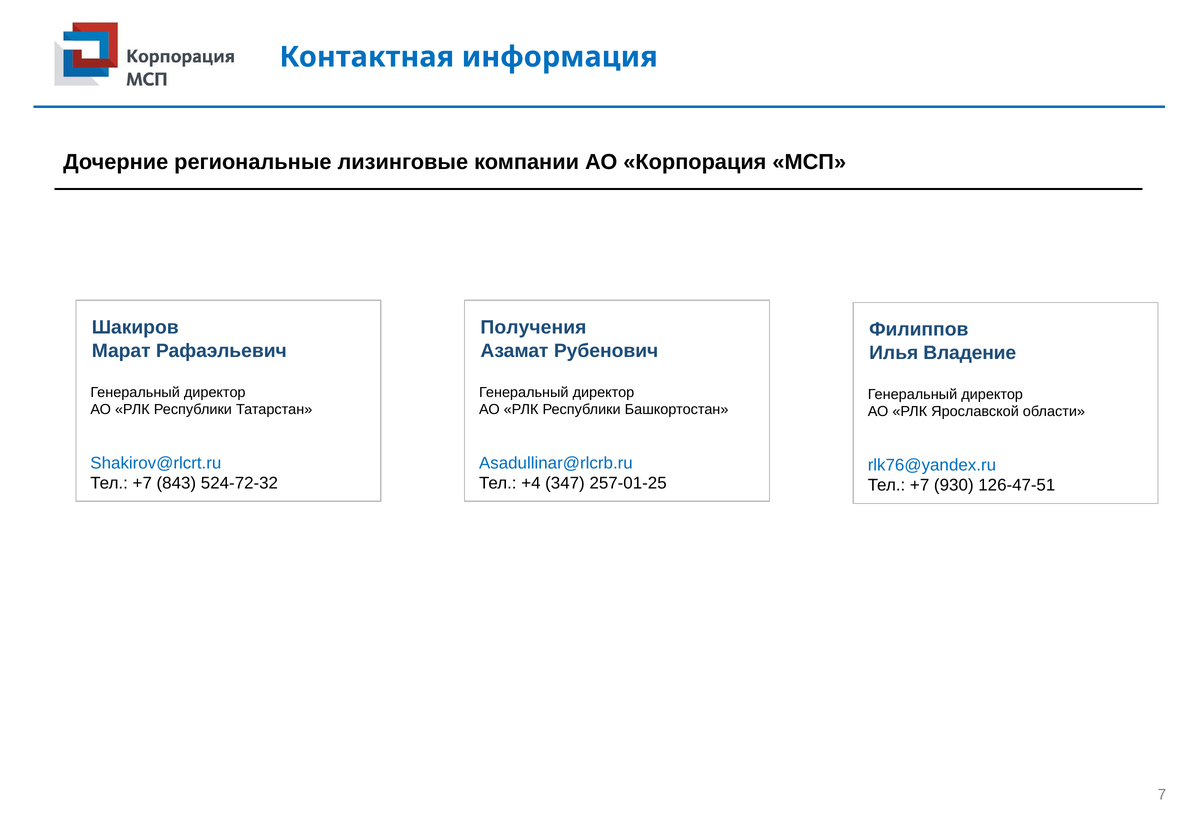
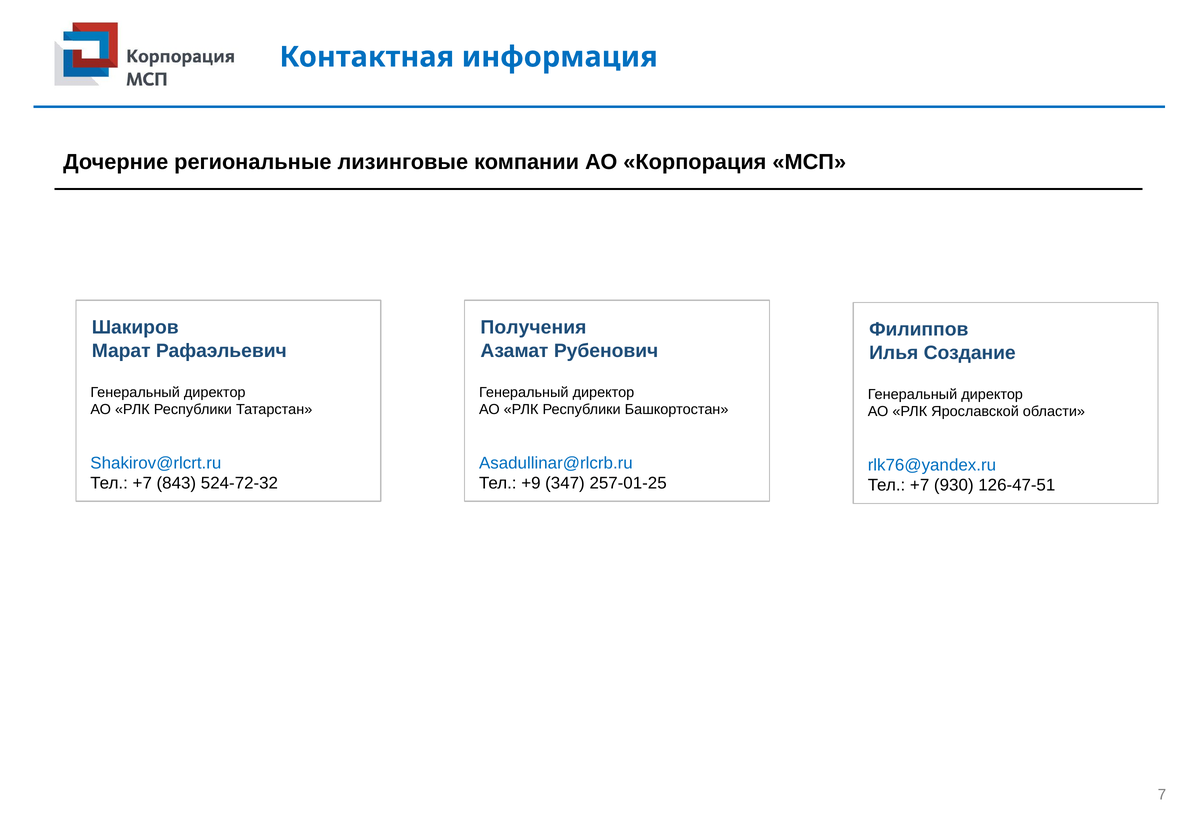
Владение: Владение -> Создание
+4: +4 -> +9
